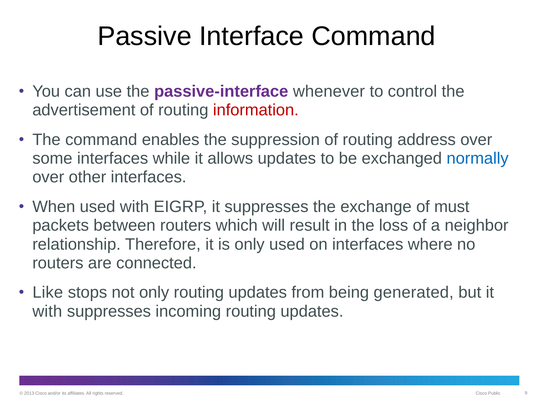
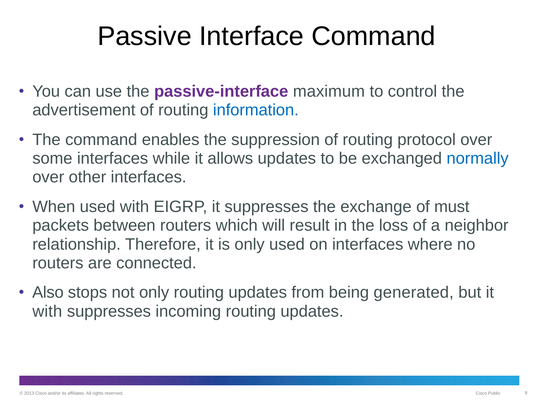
whenever: whenever -> maximum
information colour: red -> blue
address: address -> protocol
Like: Like -> Also
